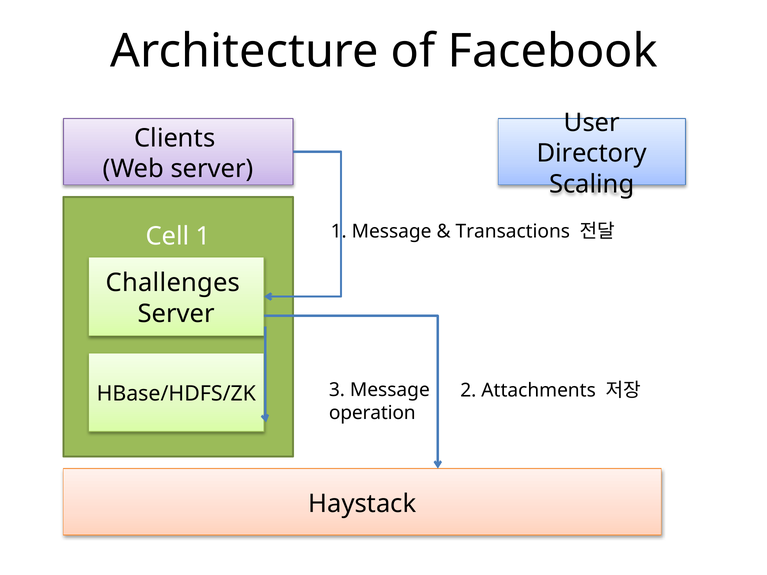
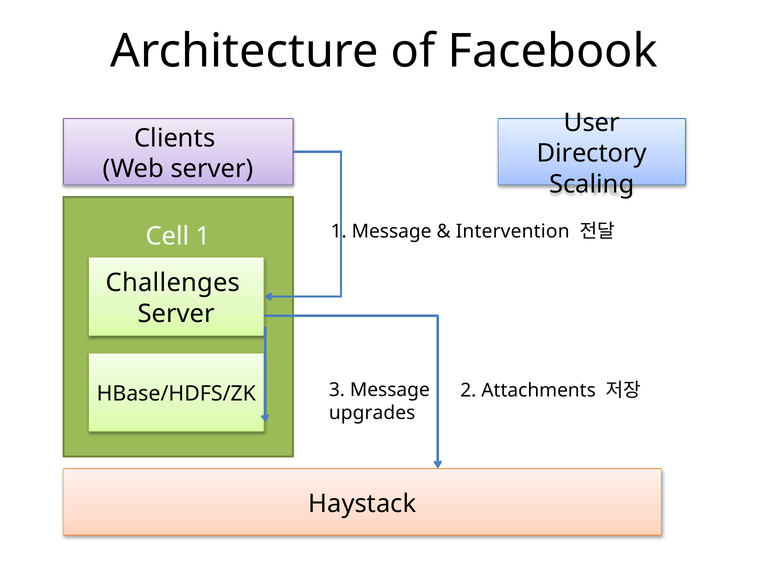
Transactions: Transactions -> Intervention
operation: operation -> upgrades
